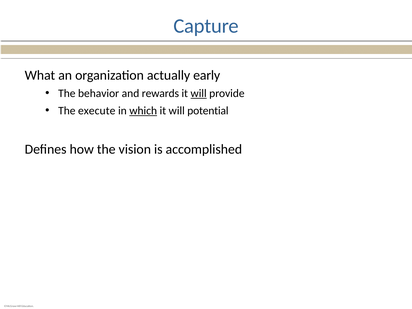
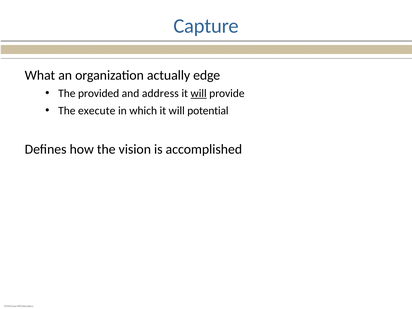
early: early -> edge
behavior: behavior -> provided
rewards: rewards -> address
which underline: present -> none
